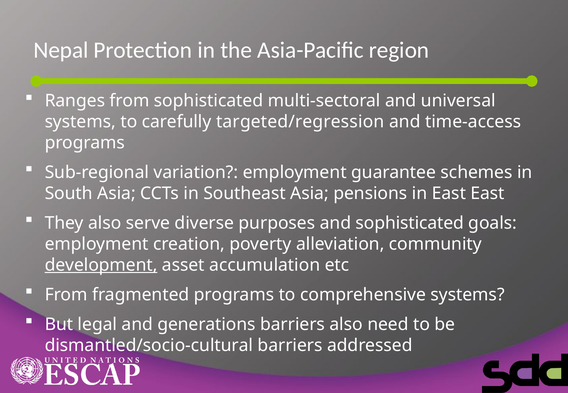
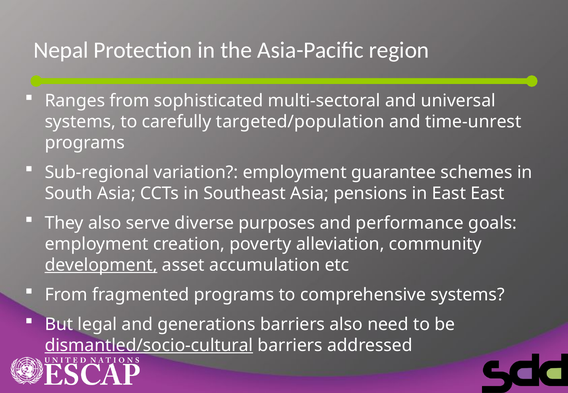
targeted/regression: targeted/regression -> targeted/population
time-access: time-access -> time-unrest
and sophisticated: sophisticated -> performance
dismantled/socio-cultural underline: none -> present
